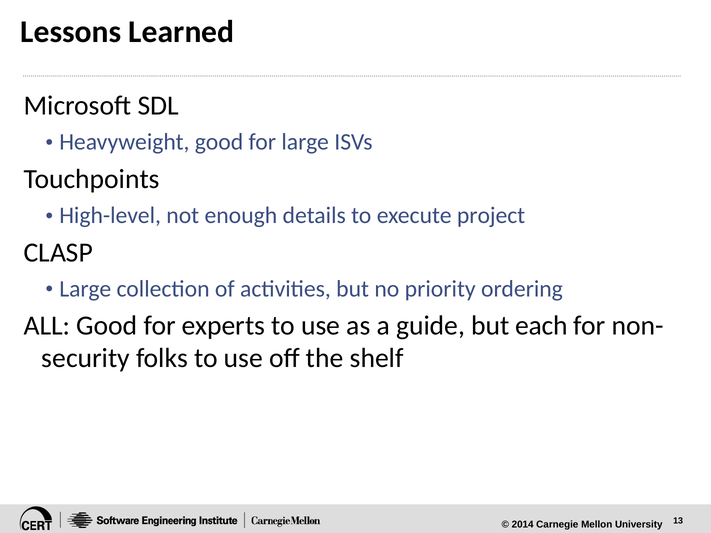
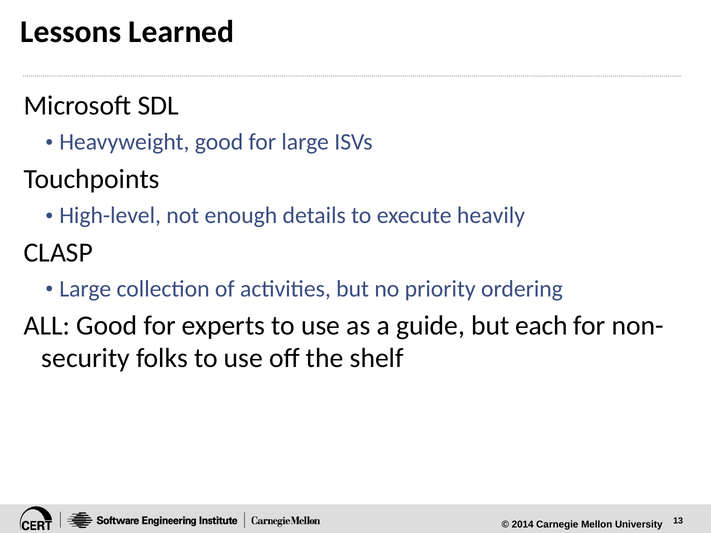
project: project -> heavily
